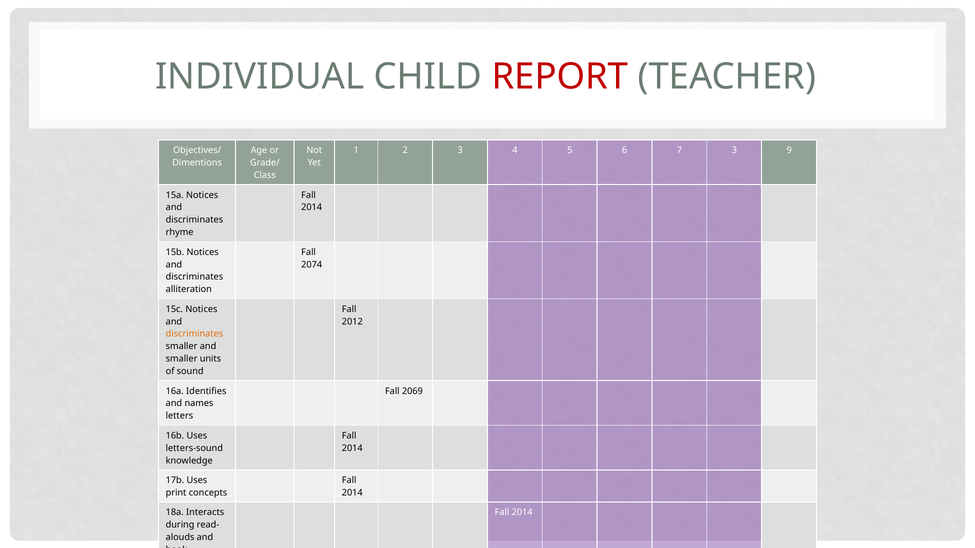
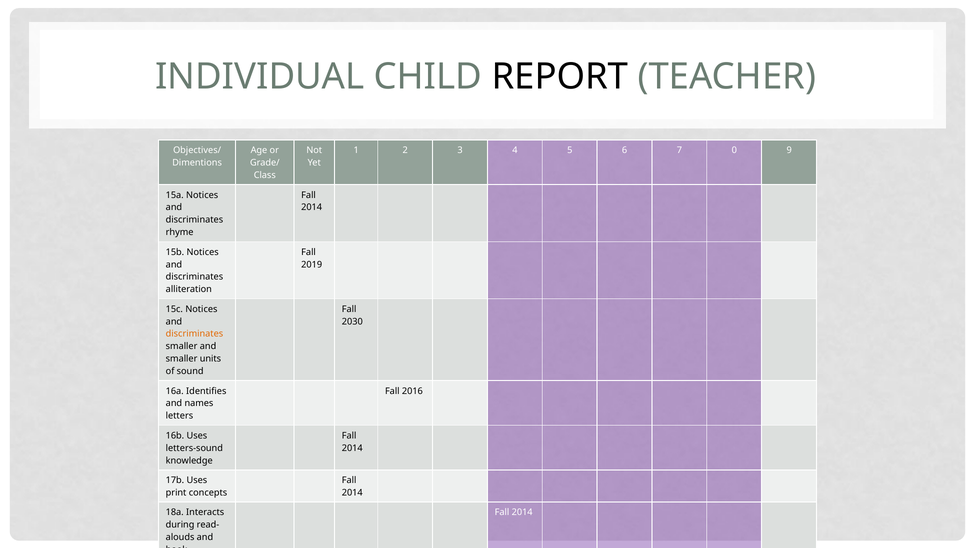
REPORT colour: red -> black
7 3: 3 -> 0
2074: 2074 -> 2019
2012: 2012 -> 2030
2069: 2069 -> 2016
